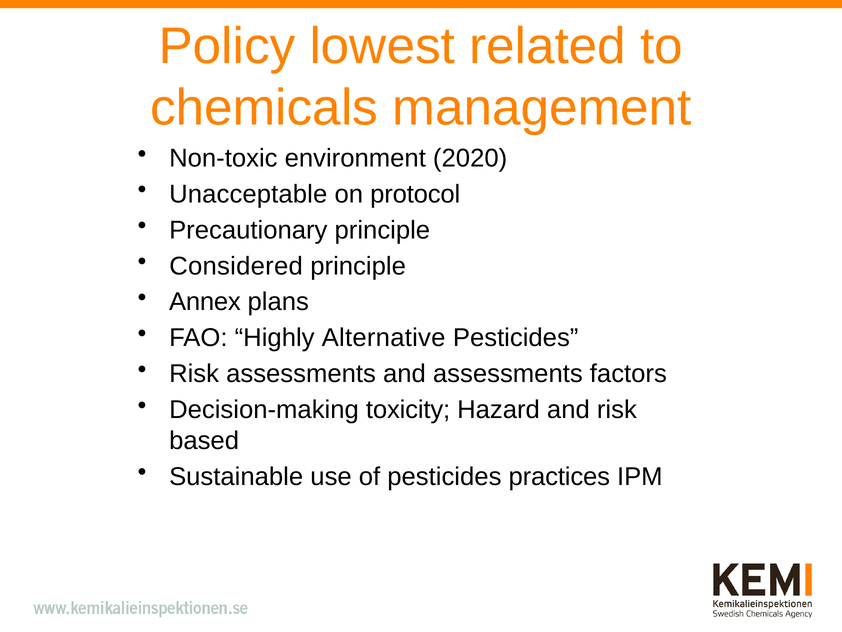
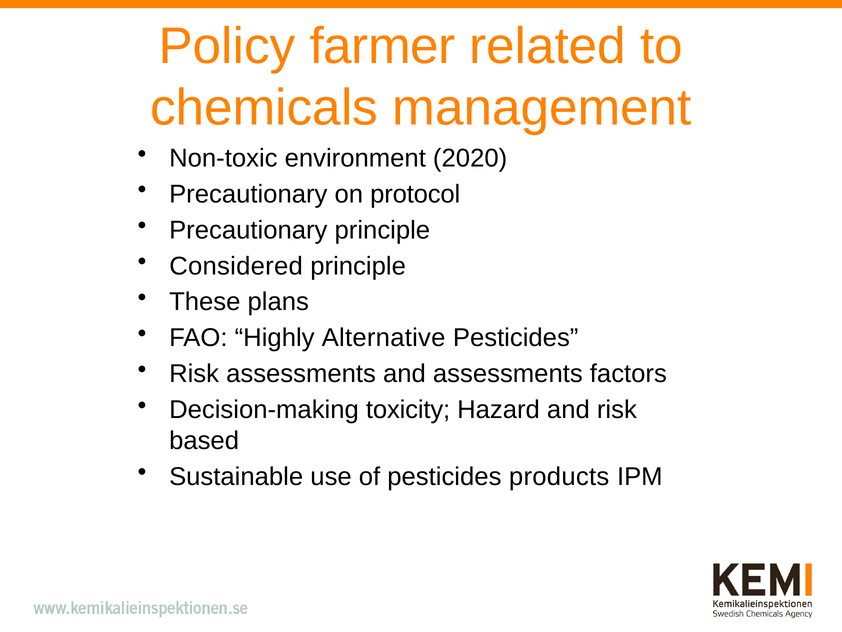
lowest: lowest -> farmer
Unacceptable at (248, 194): Unacceptable -> Precautionary
Annex: Annex -> These
practices: practices -> products
